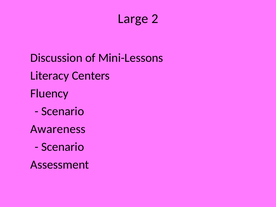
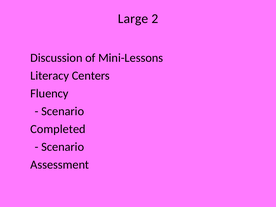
Awareness: Awareness -> Completed
